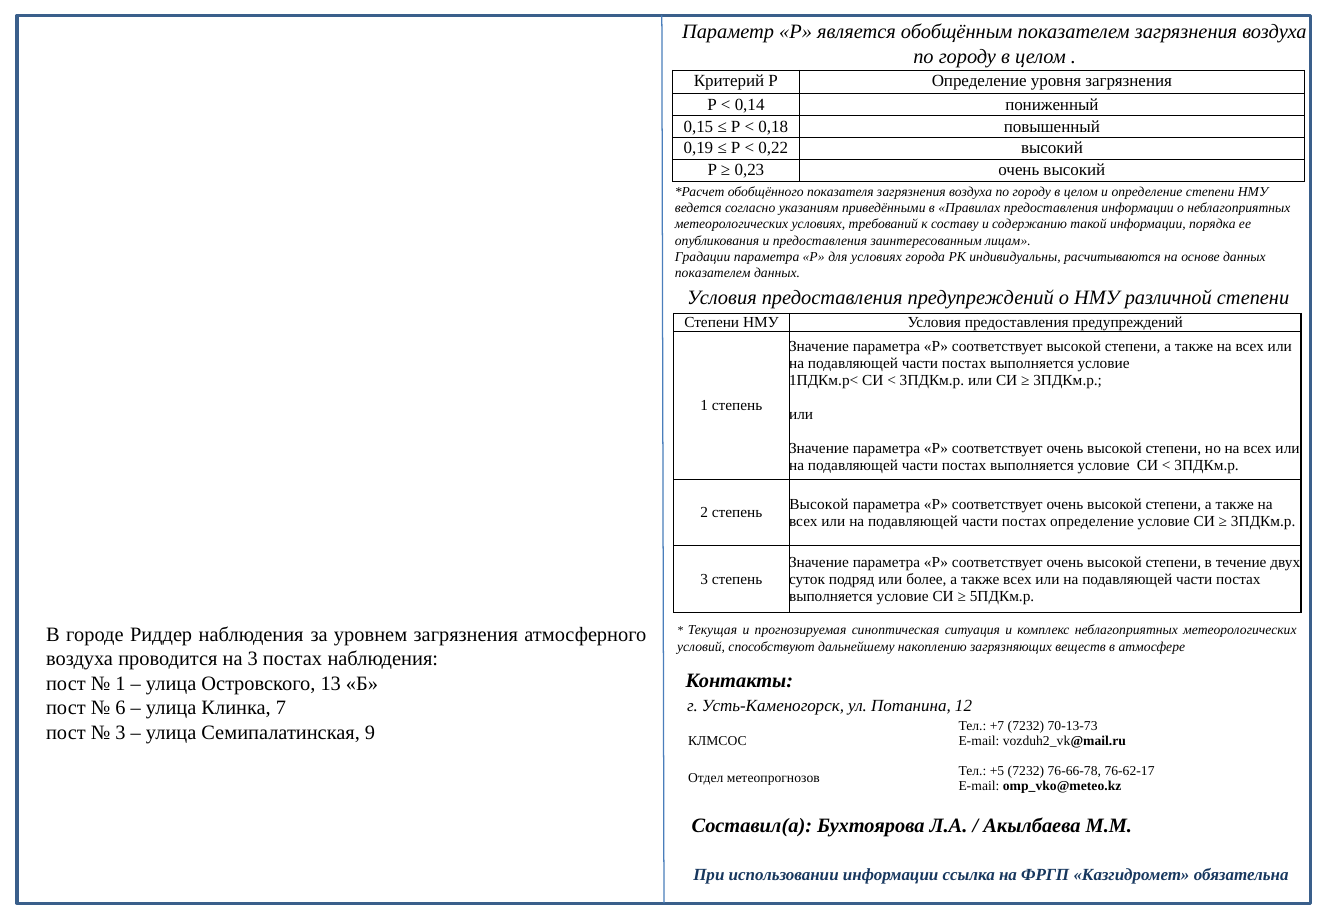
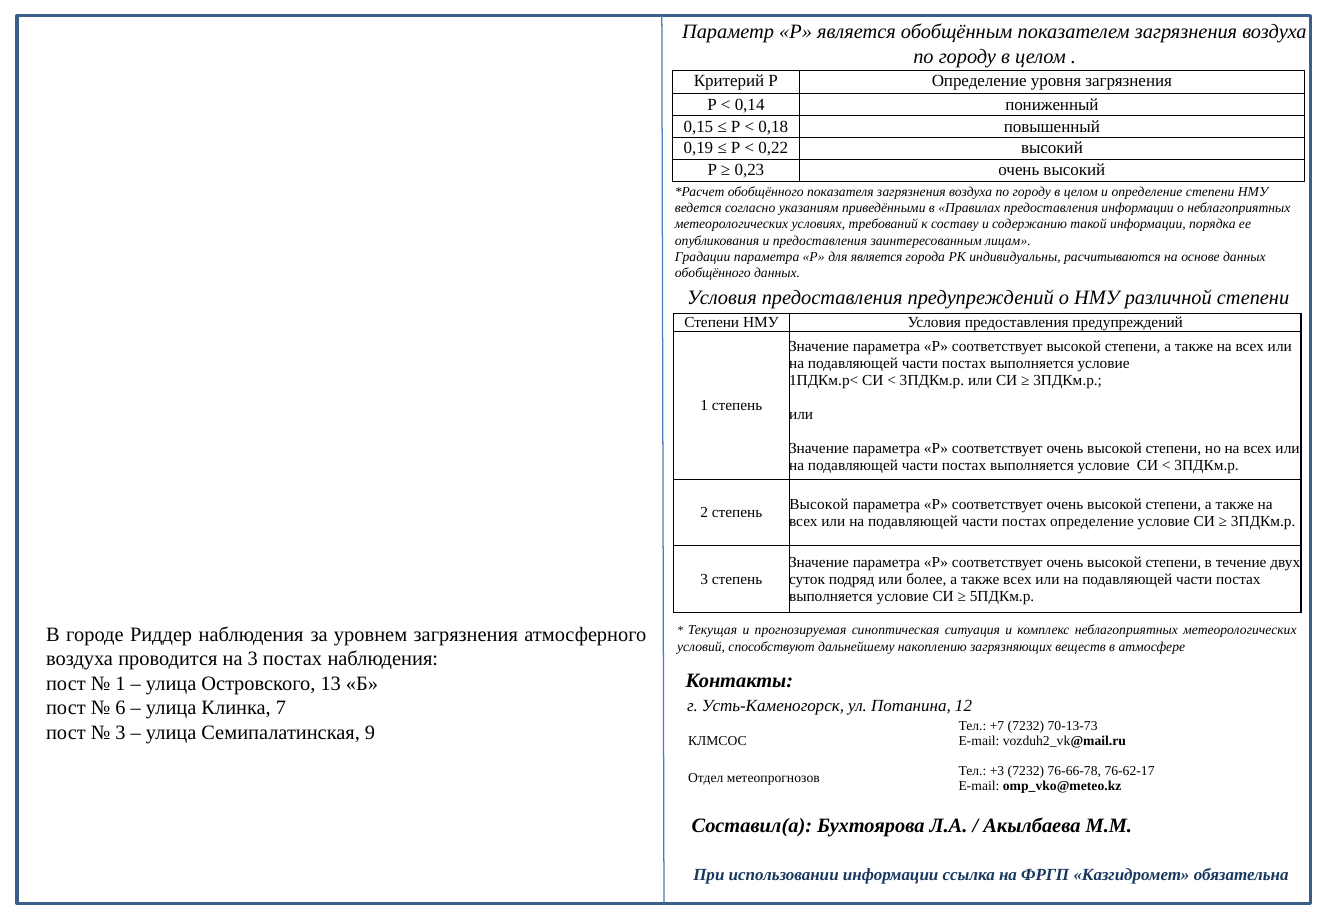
для условиях: условиях -> является
показателем at (713, 273): показателем -> обобщённого
+5: +5 -> +3
